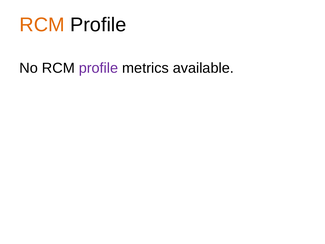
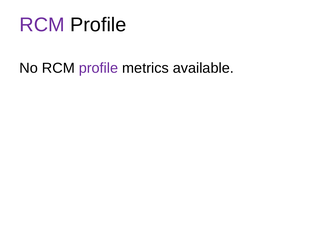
RCM at (42, 25) colour: orange -> purple
